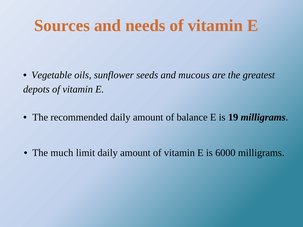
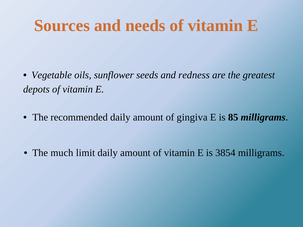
mucous: mucous -> redness
balance: balance -> gingiva
19: 19 -> 85
6000: 6000 -> 3854
